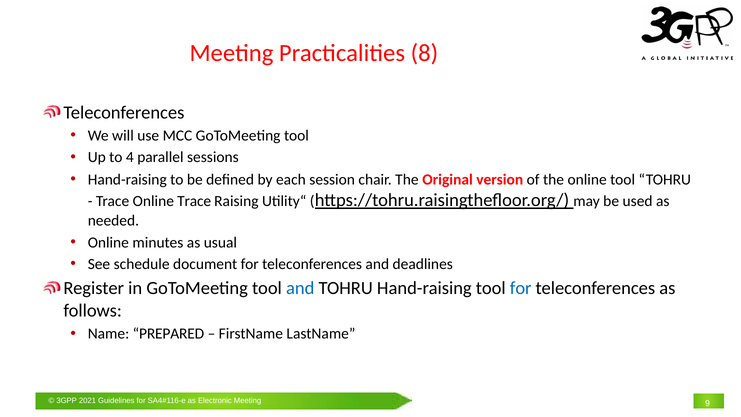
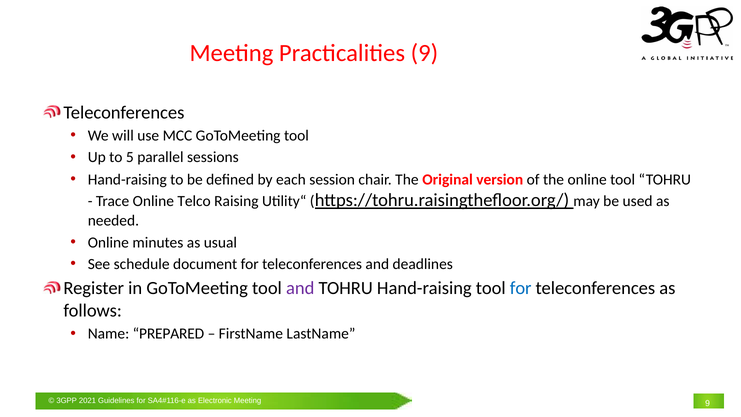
Practicalities 8: 8 -> 9
4: 4 -> 5
Online Trace: Trace -> Telco
and at (300, 288) colour: blue -> purple
